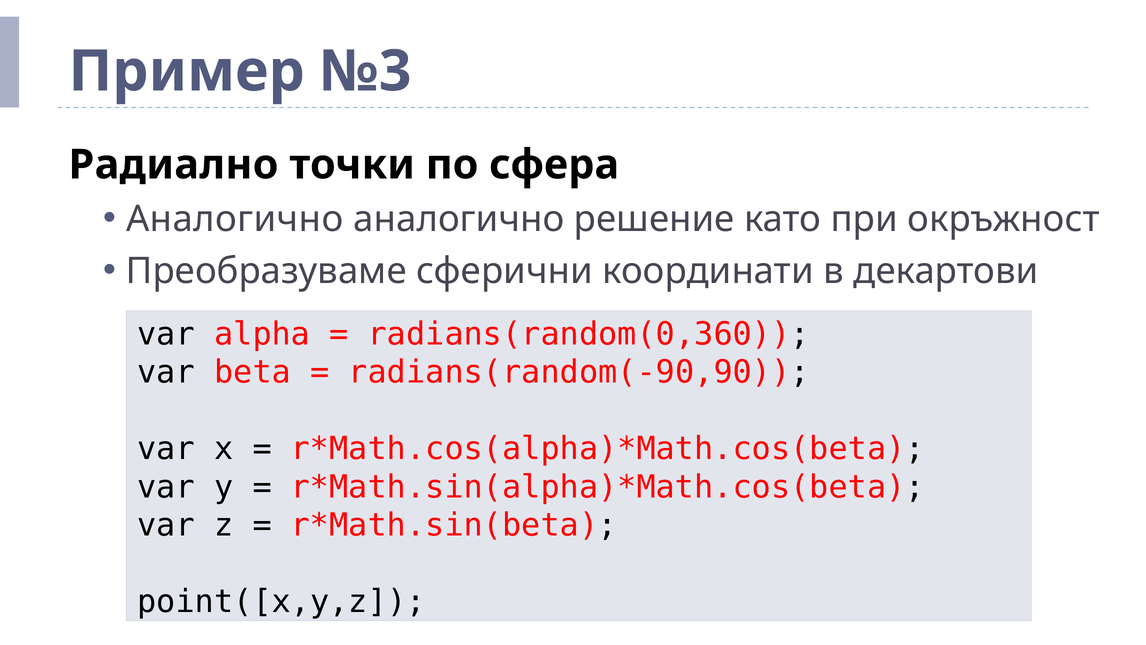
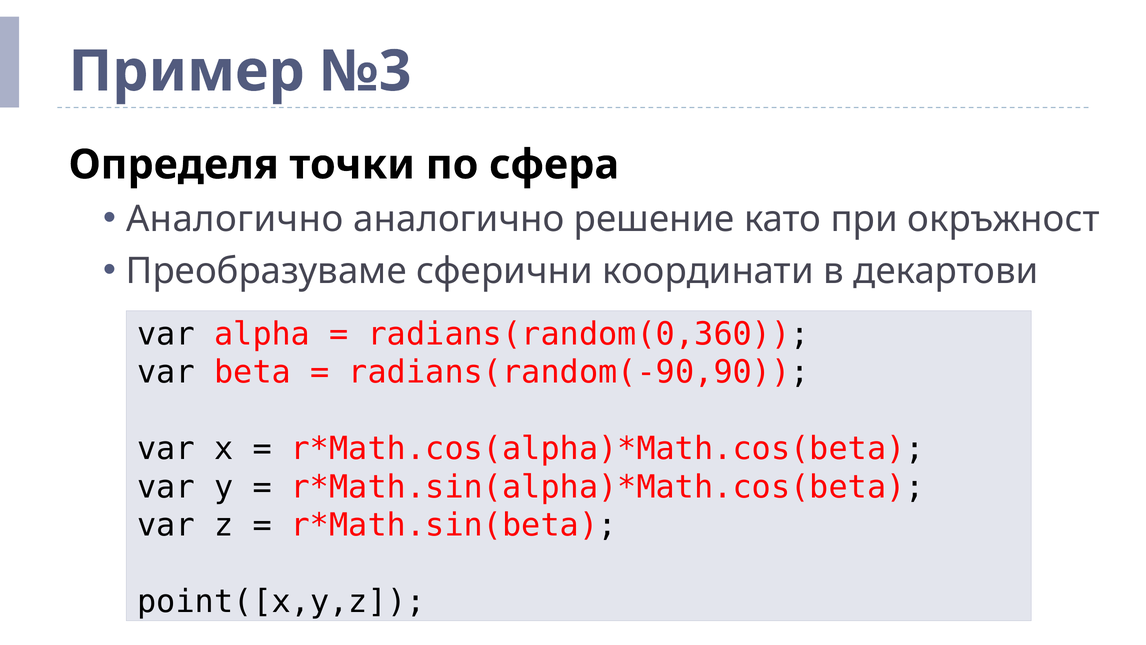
Радиално: Радиално -> Определя
